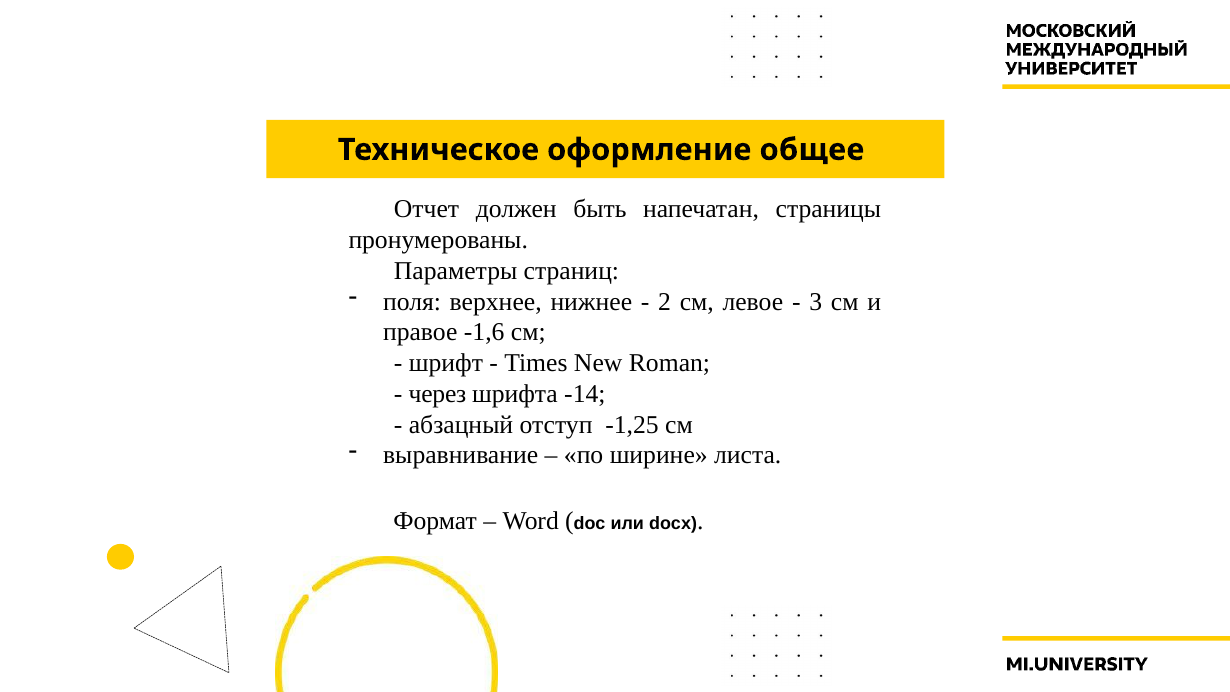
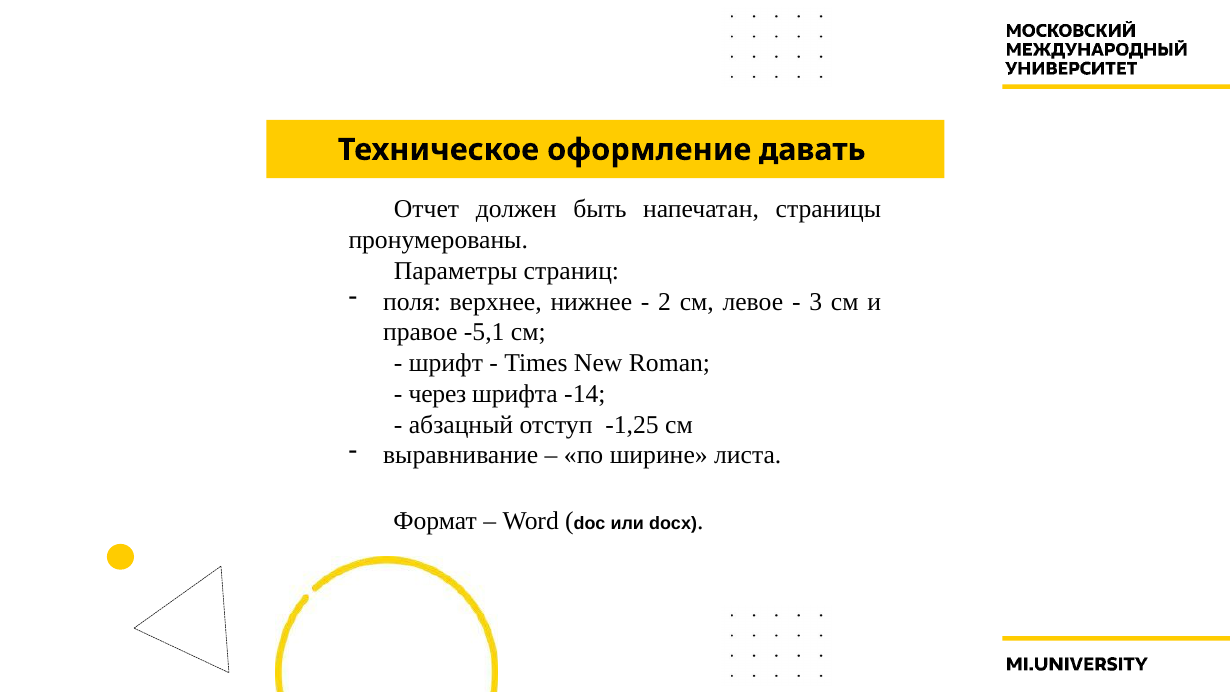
общее: общее -> давать
-1,6: -1,6 -> -5,1
